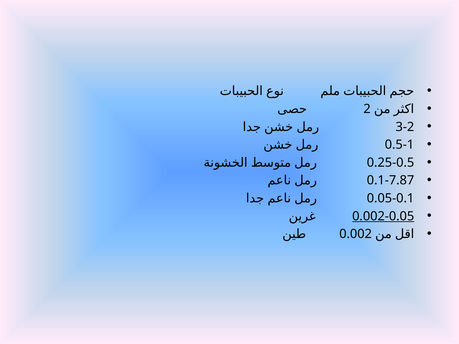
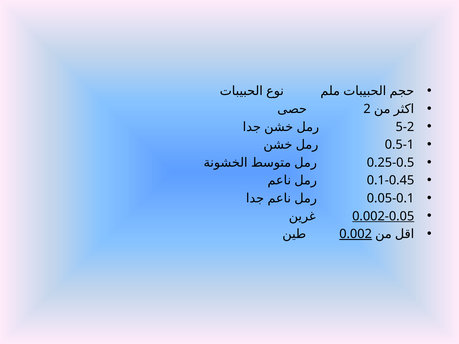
3-2: 3-2 -> 5-2
0.1-7.87: 0.1-7.87 -> 0.1-0.45
0.002 underline: none -> present
